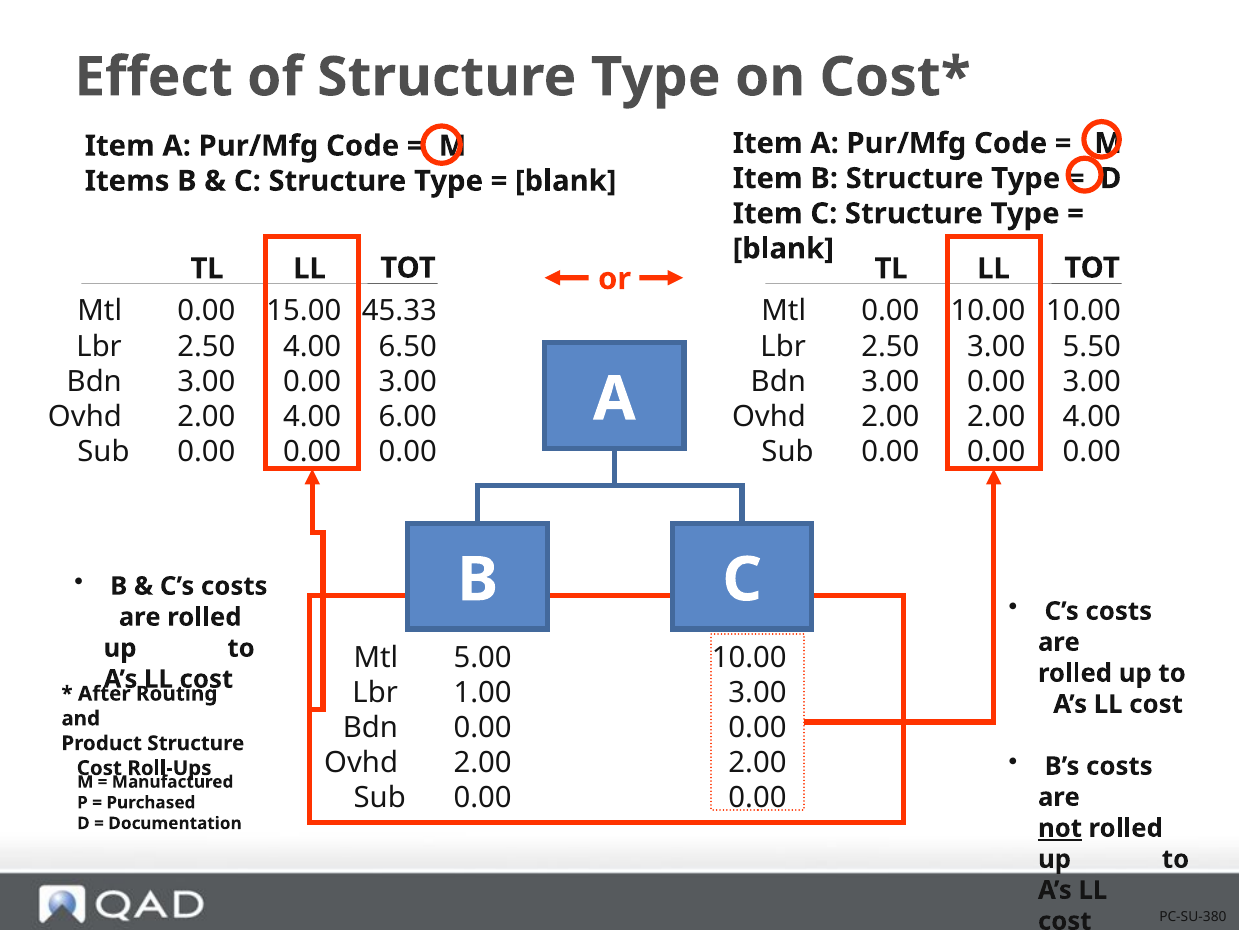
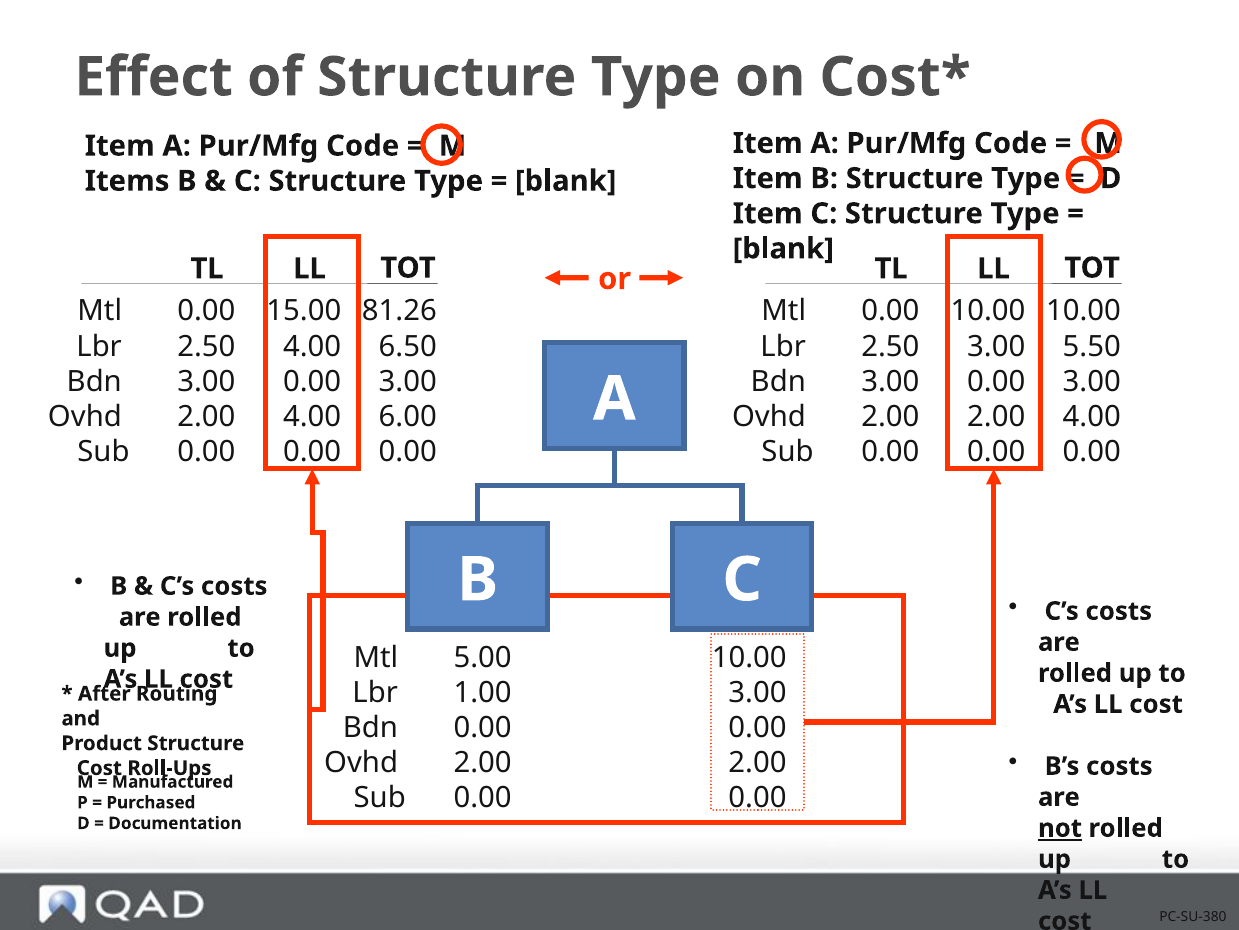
45.33: 45.33 -> 81.26
